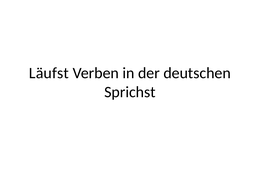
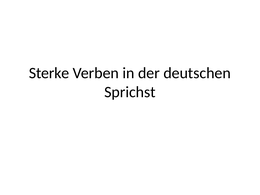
Läufst: Läufst -> Sterke
